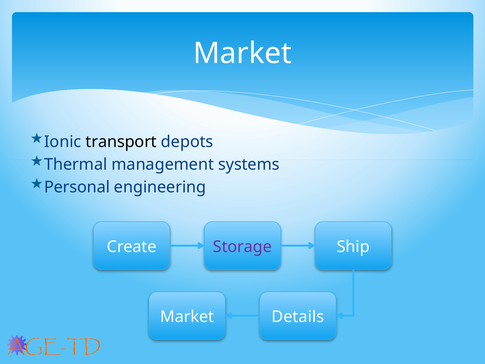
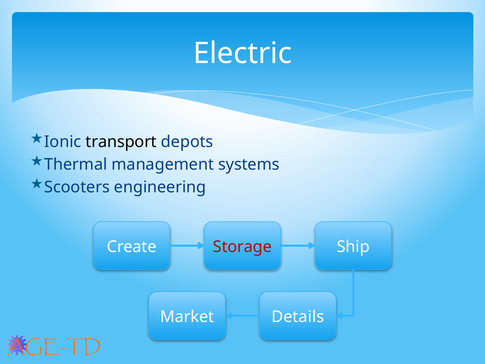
Market at (242, 53): Market -> Electric
Personal: Personal -> Scooters
Storage colour: purple -> red
